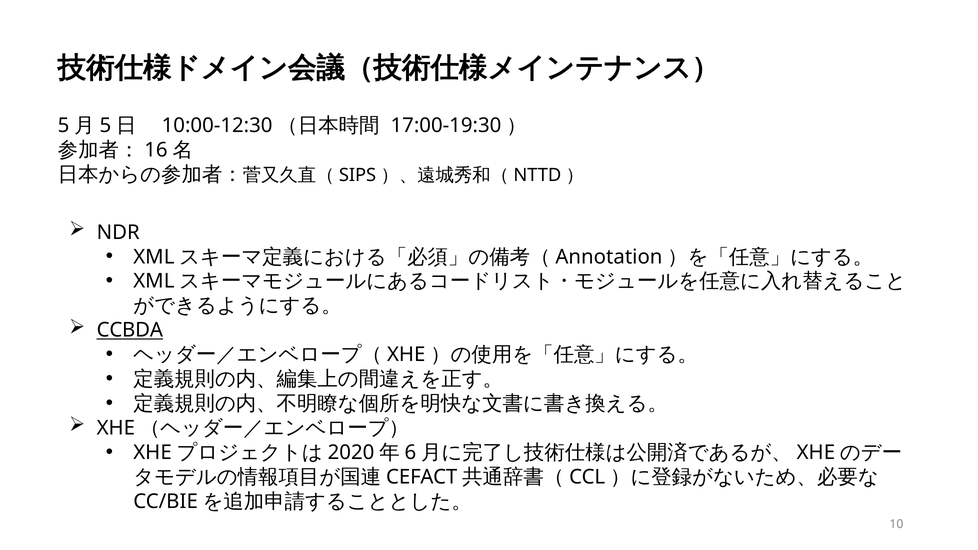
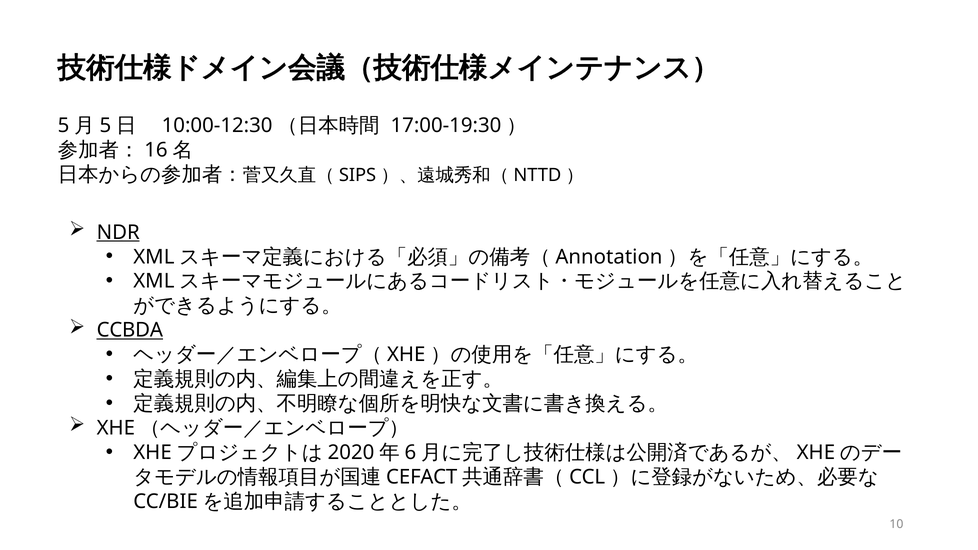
NDR underline: none -> present
